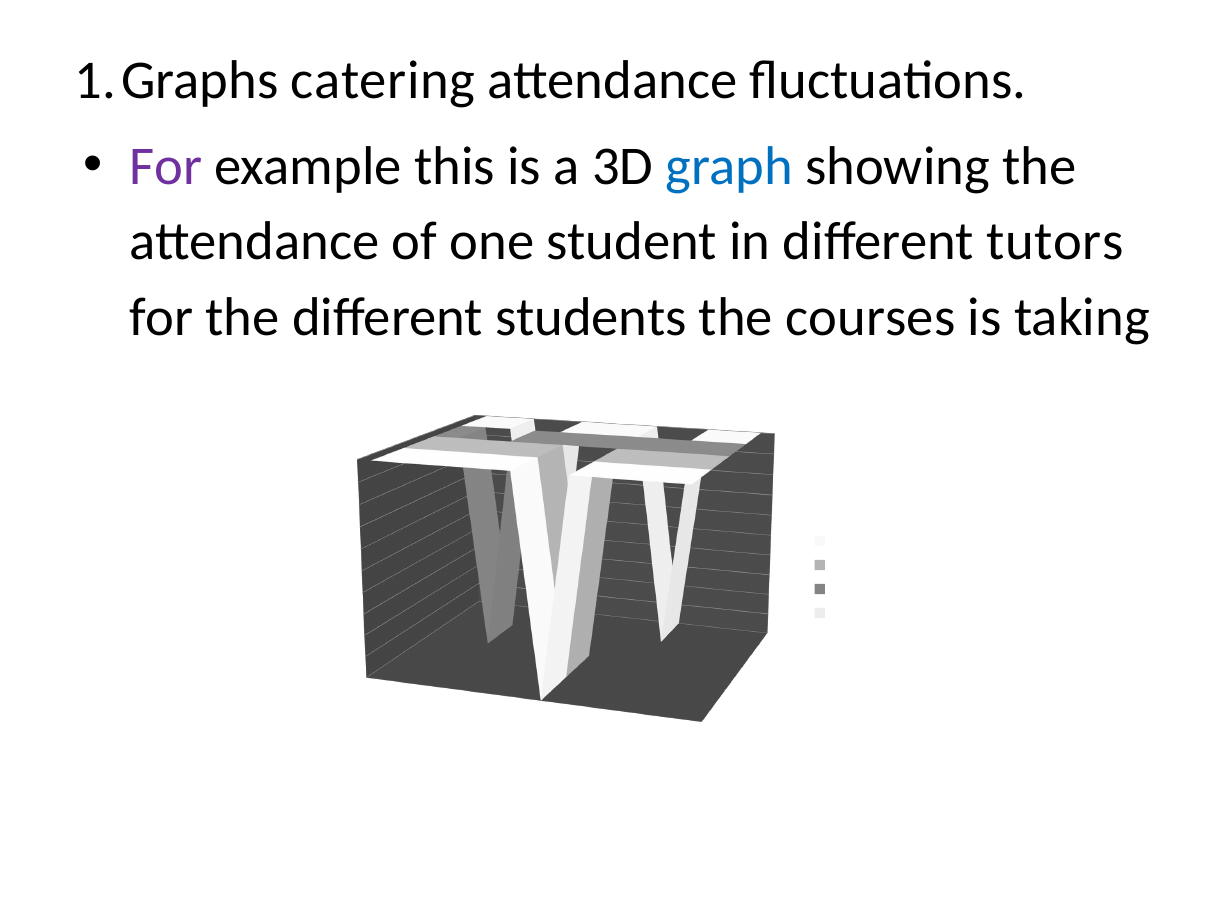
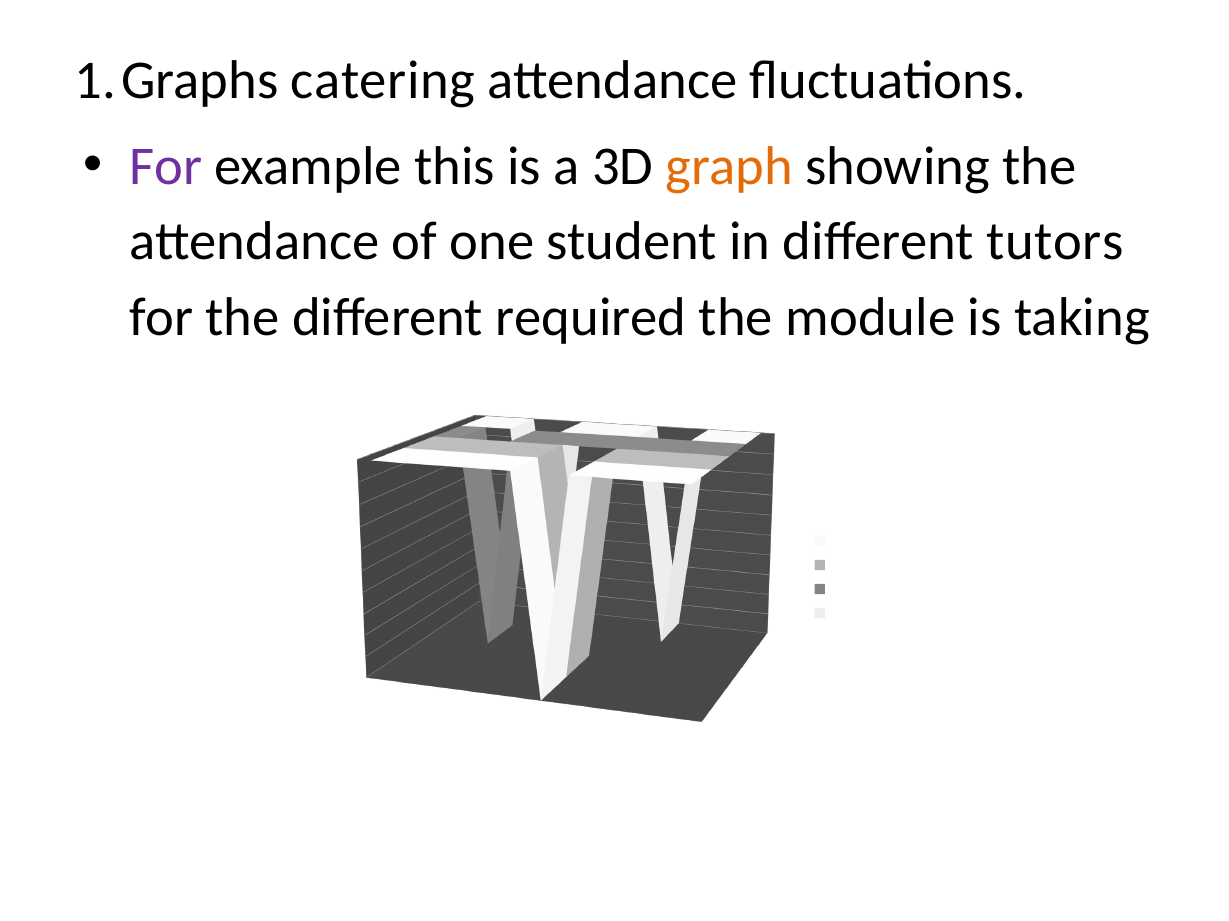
graph colour: blue -> orange
students: students -> required
the courses: courses -> module
